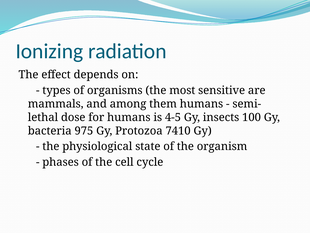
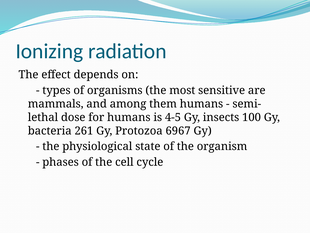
975: 975 -> 261
7410: 7410 -> 6967
